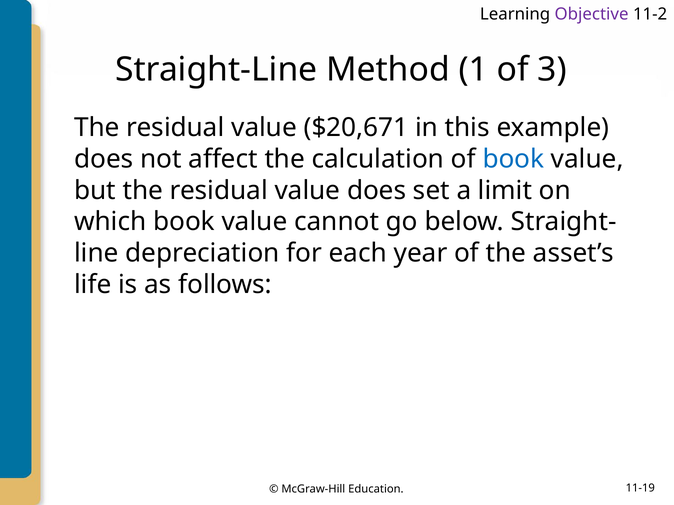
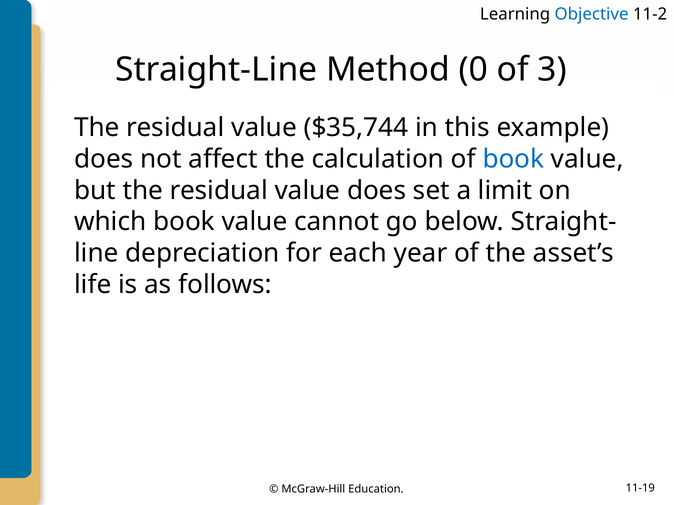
Objective colour: purple -> blue
1: 1 -> 0
$20,671: $20,671 -> $35,744
